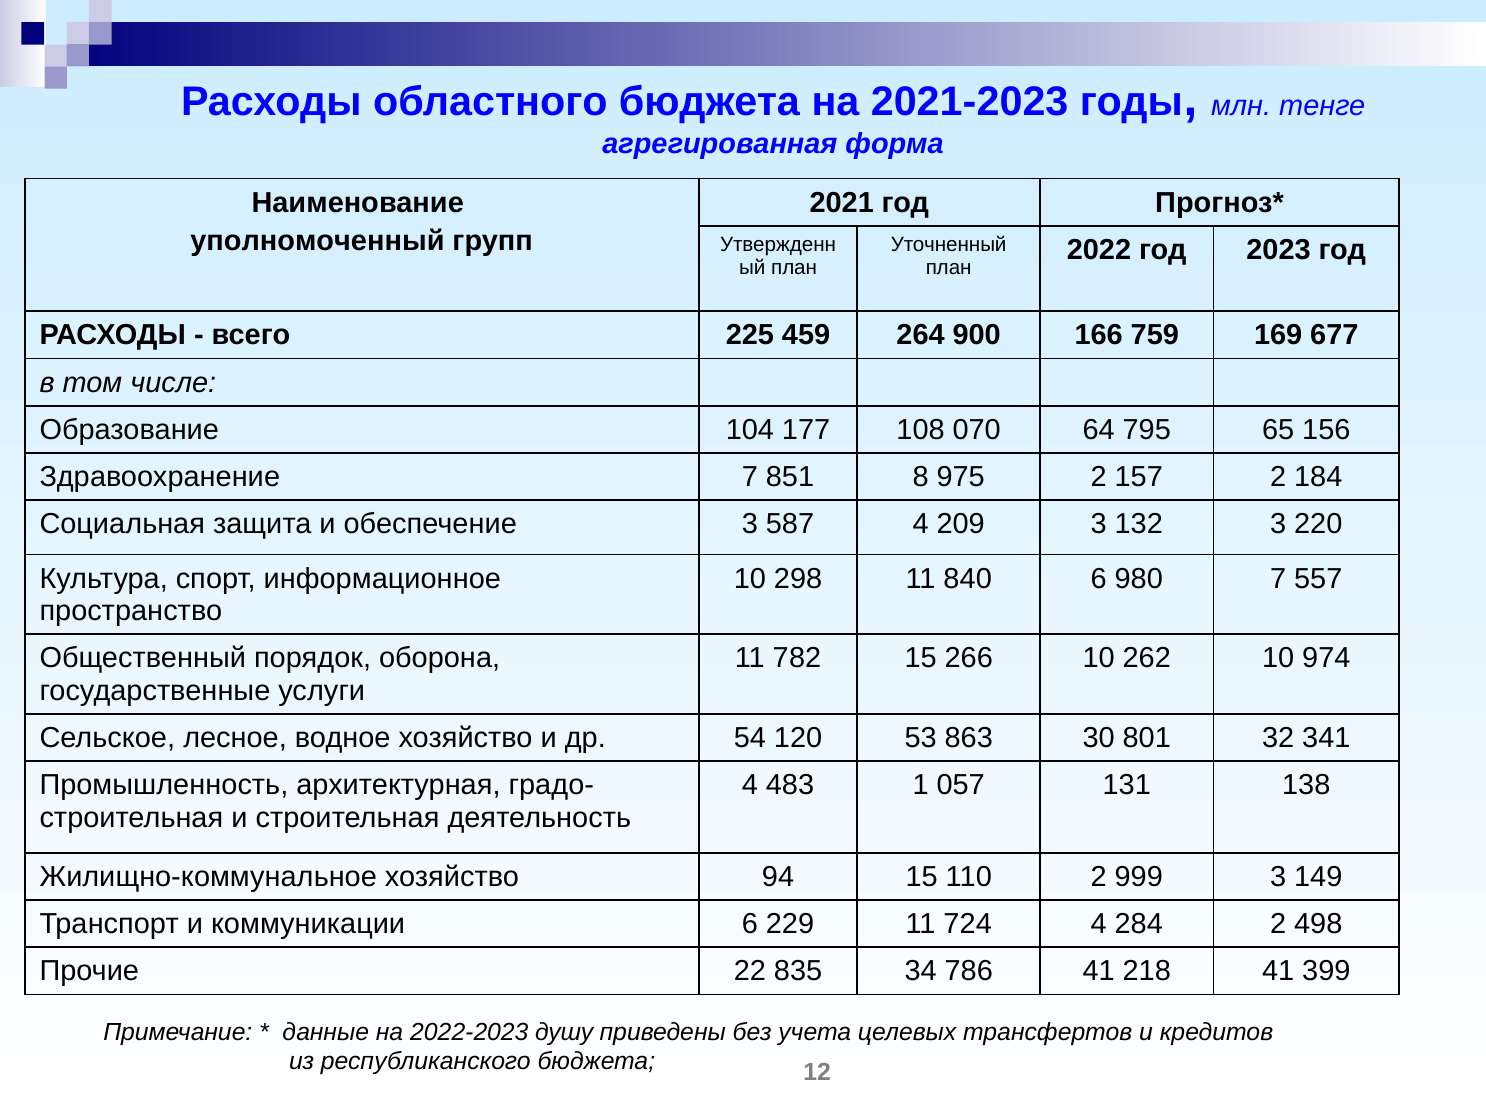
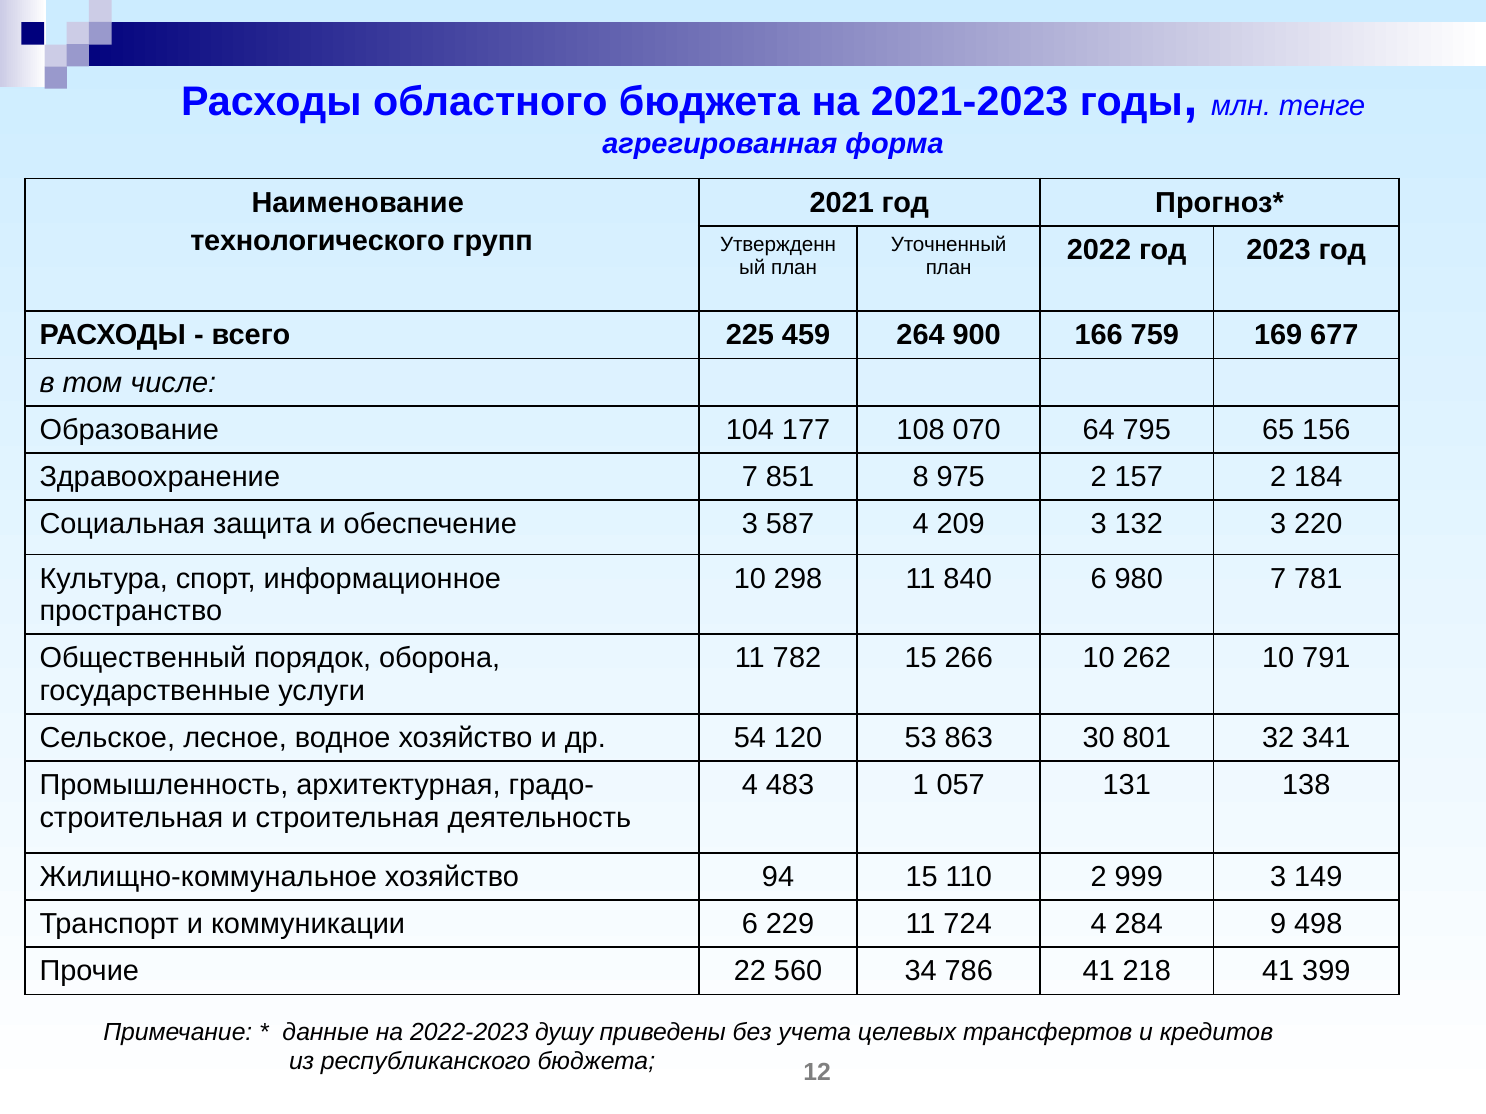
уполномоченный: уполномоченный -> технологического
557: 557 -> 781
974: 974 -> 791
284 2: 2 -> 9
835: 835 -> 560
